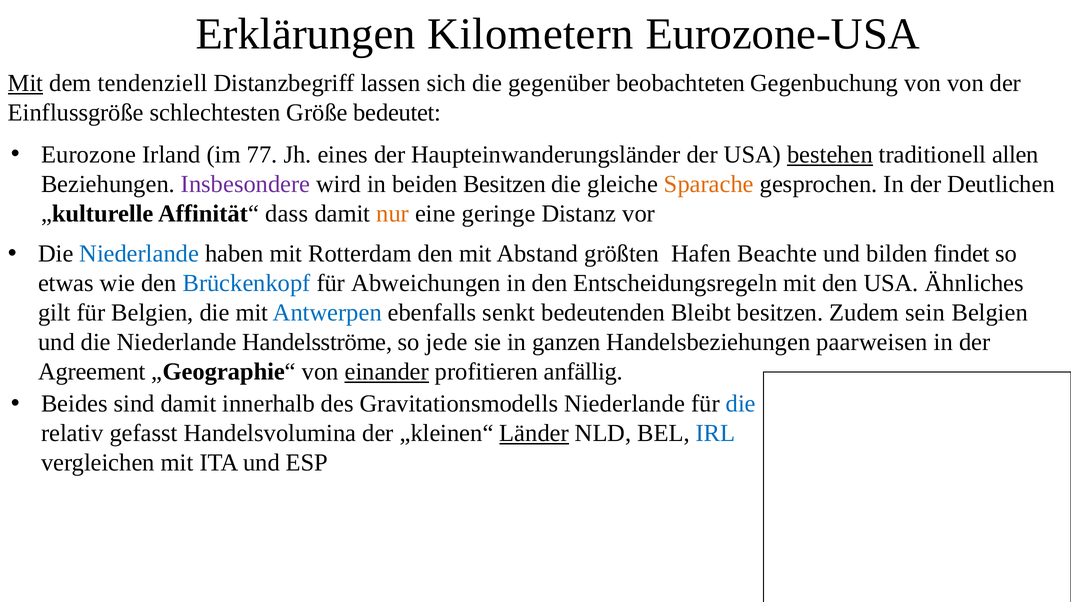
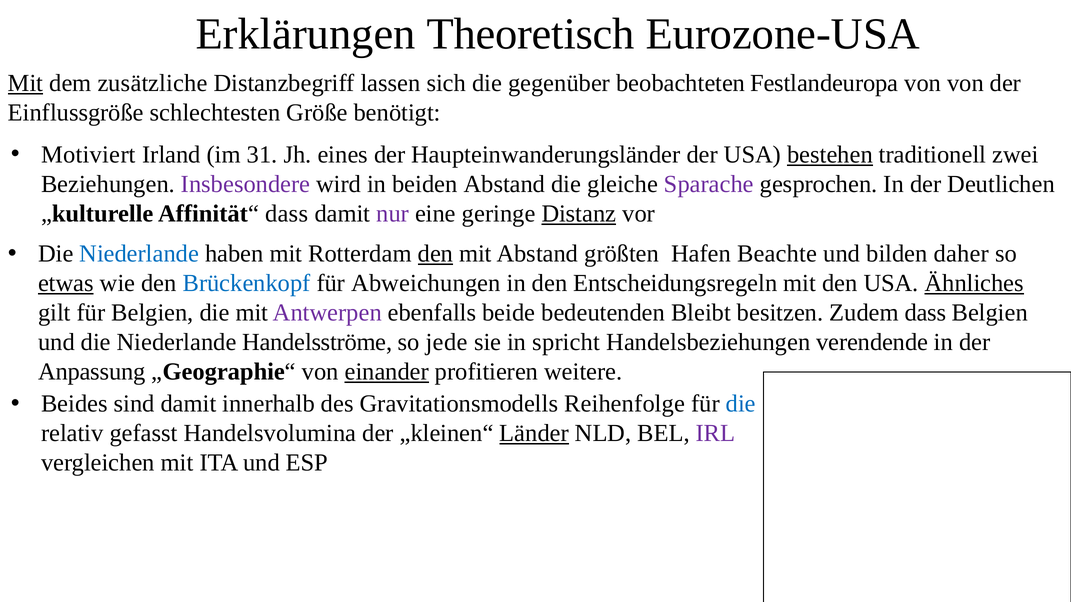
Kilometern: Kilometern -> Theoretisch
tendenziell: tendenziell -> zusätzliche
Gegenbuchung: Gegenbuchung -> Festlandeuropa
bedeutet: bedeutet -> benötigt
Eurozone: Eurozone -> Motiviert
77: 77 -> 31
allen: allen -> zwei
beiden Besitzen: Besitzen -> Abstand
Sparache colour: orange -> purple
nur colour: orange -> purple
Distanz underline: none -> present
den at (435, 254) underline: none -> present
findet: findet -> daher
etwas underline: none -> present
Ähnliches underline: none -> present
Antwerpen colour: blue -> purple
senkt: senkt -> beide
Zudem sein: sein -> dass
ganzen: ganzen -> spricht
paarweisen: paarweisen -> verendende
Agreement: Agreement -> Anpassung
anfällig: anfällig -> weitere
Gravitationsmodells Niederlande: Niederlande -> Reihenfolge
IRL colour: blue -> purple
